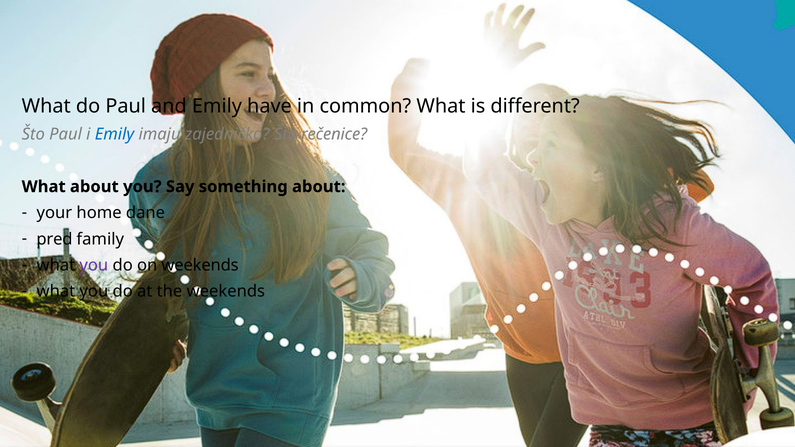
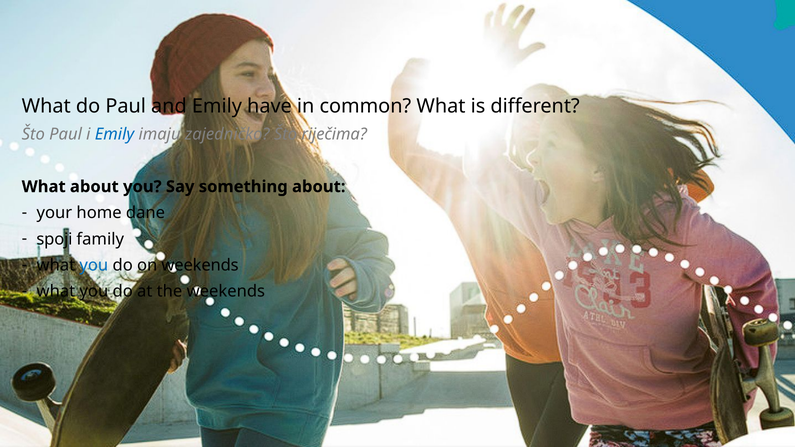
rečenice: rečenice -> riječima
pred: pred -> spoji
you at (94, 265) colour: purple -> blue
